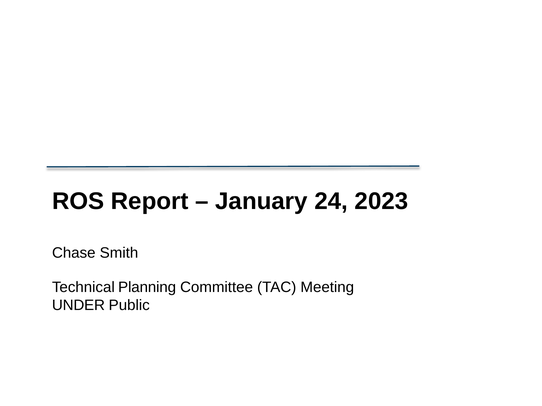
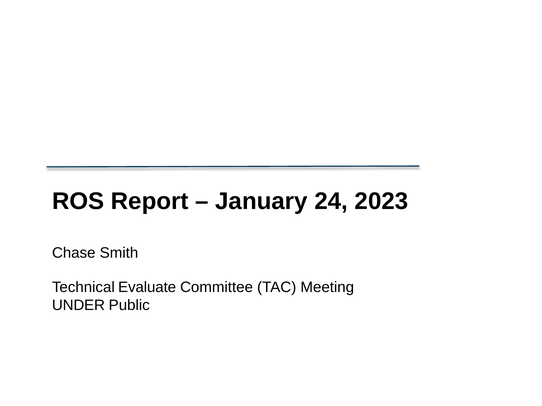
Planning: Planning -> Evaluate
